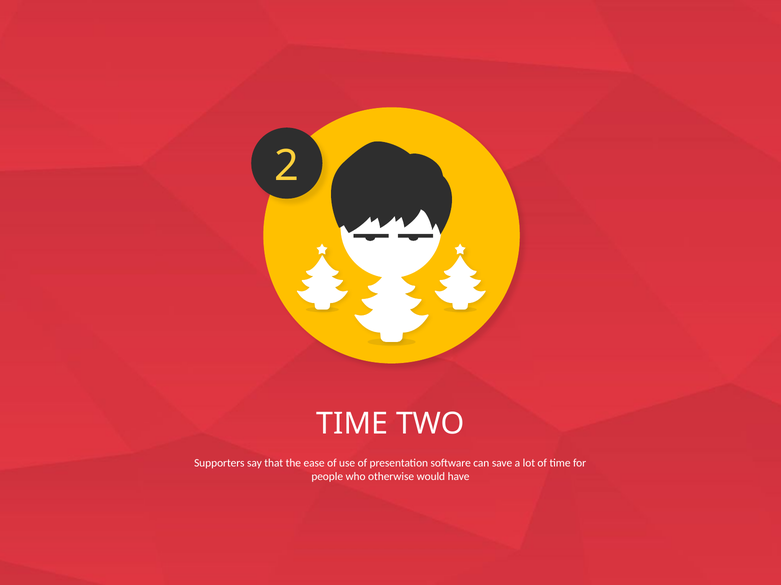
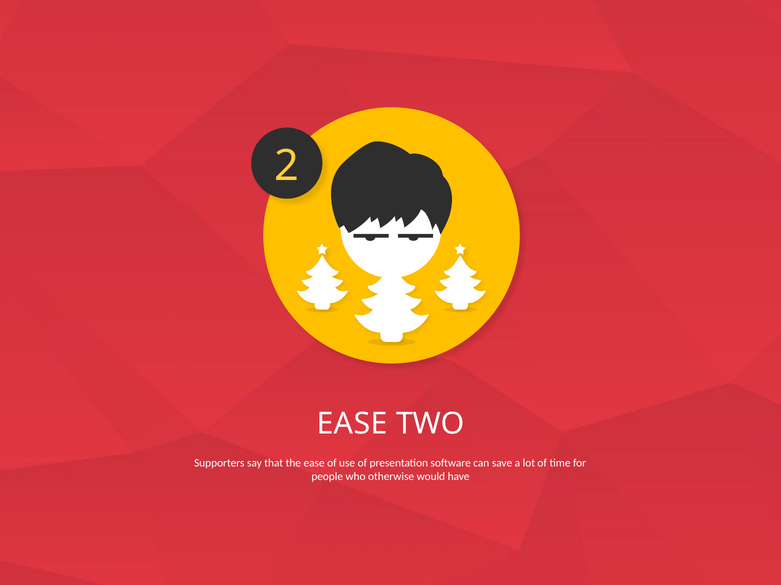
TIME at (352, 424): TIME -> EASE
